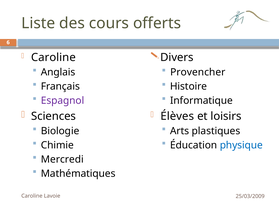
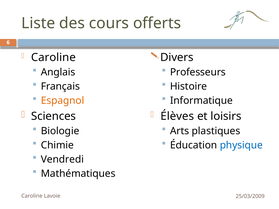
Provencher: Provencher -> Professeurs
Espagnol colour: purple -> orange
Mercredi: Mercredi -> Vendredi
